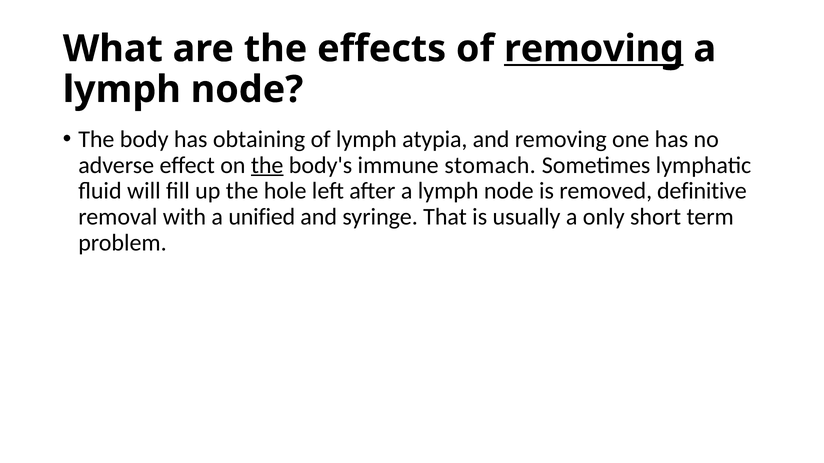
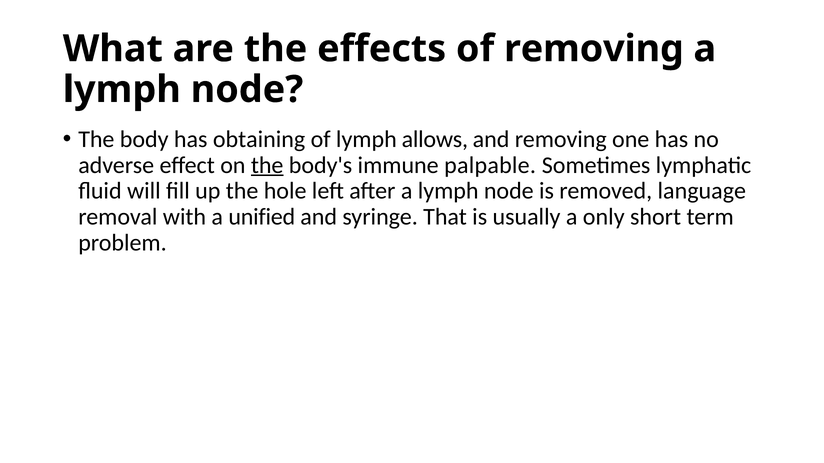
removing at (594, 49) underline: present -> none
atypia: atypia -> allows
stomach: stomach -> palpable
definitive: definitive -> language
